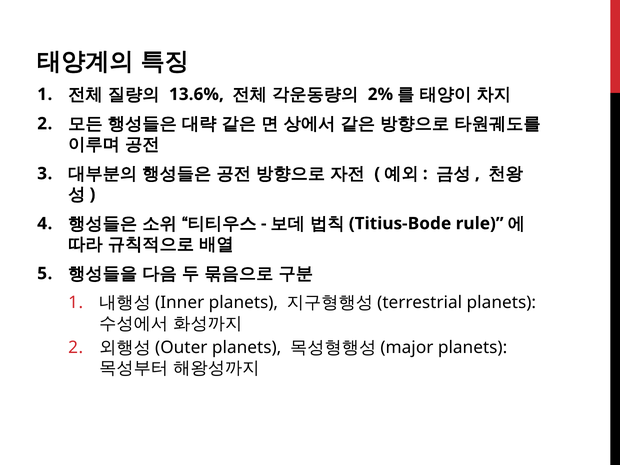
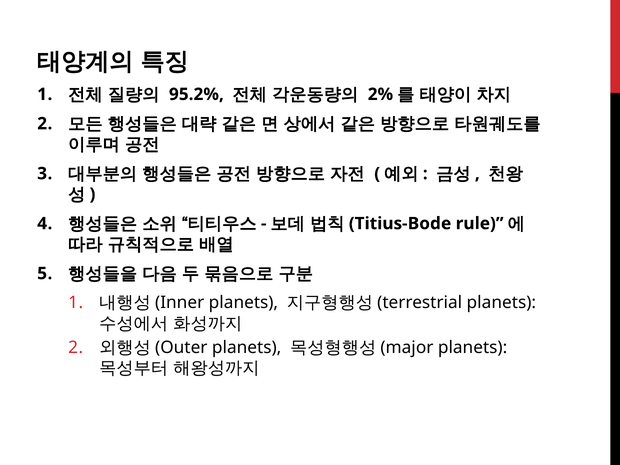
13.6%: 13.6% -> 95.2%
